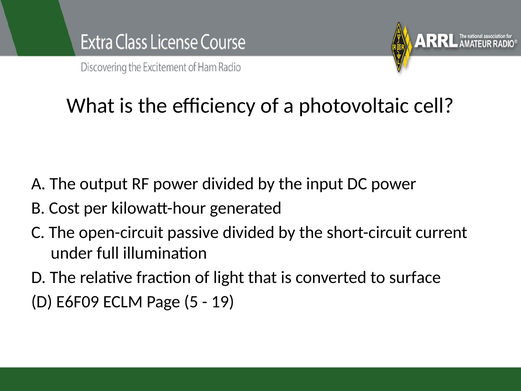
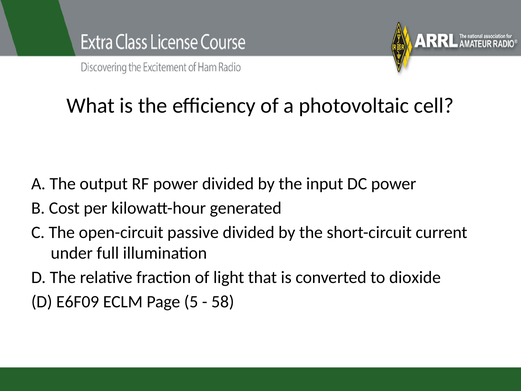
surface: surface -> dioxide
19: 19 -> 58
